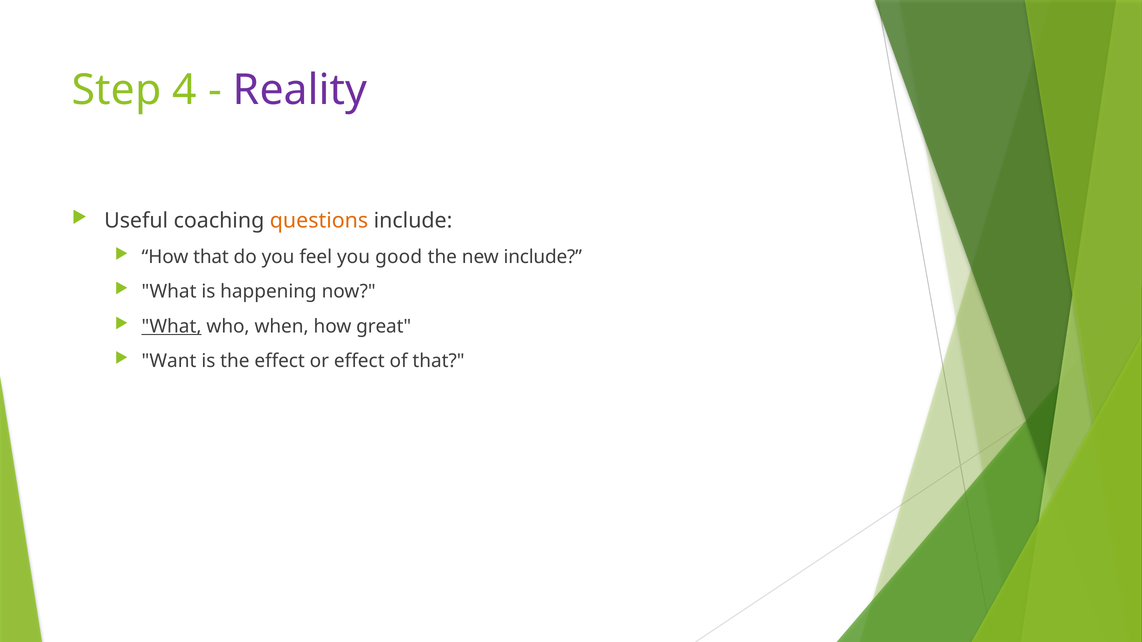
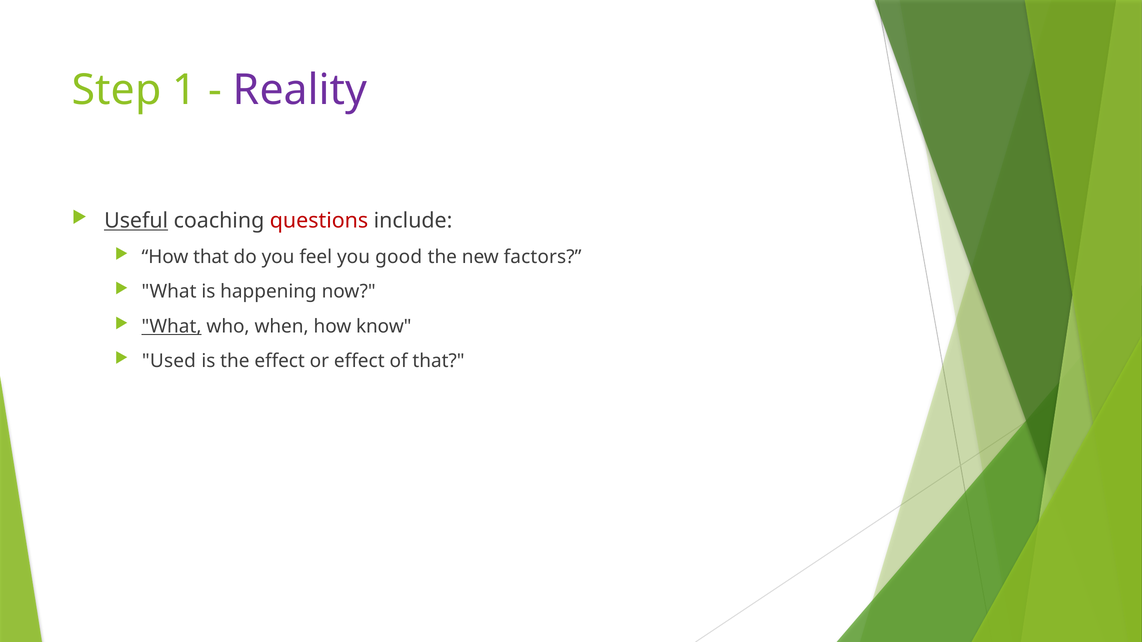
4: 4 -> 1
Useful underline: none -> present
questions colour: orange -> red
new include: include -> factors
great: great -> know
Want: Want -> Used
